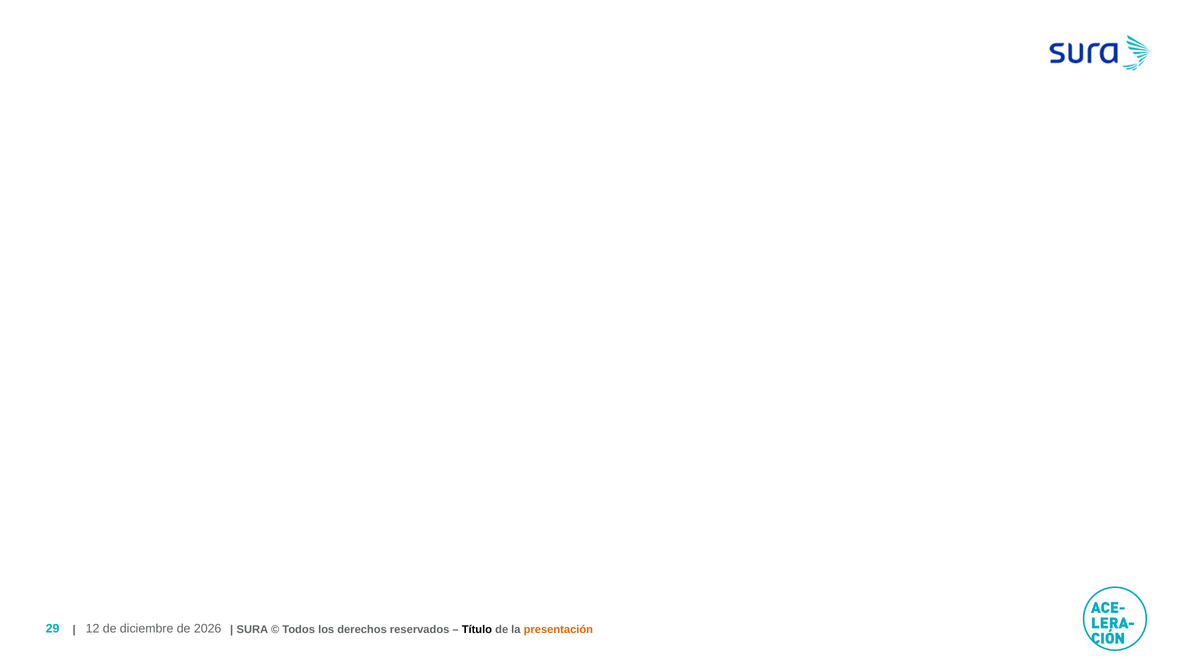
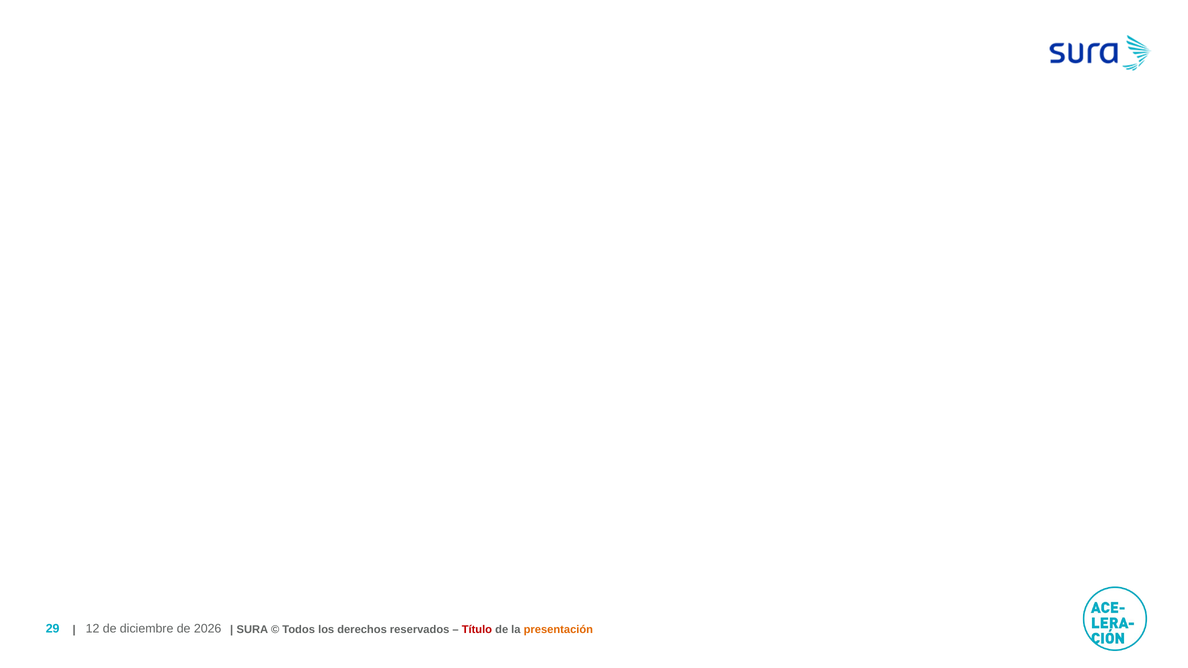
Título colour: black -> red
